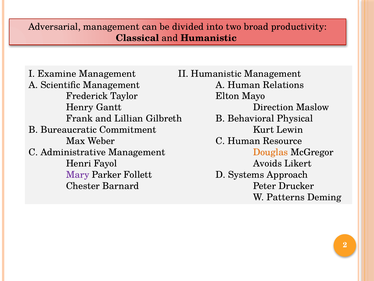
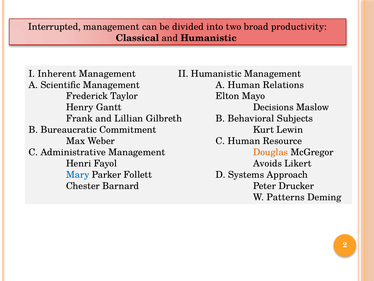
Adversarial: Adversarial -> Interrupted
Examine: Examine -> Inherent
Direction: Direction -> Decisions
Physical: Physical -> Subjects
Mary colour: purple -> blue
